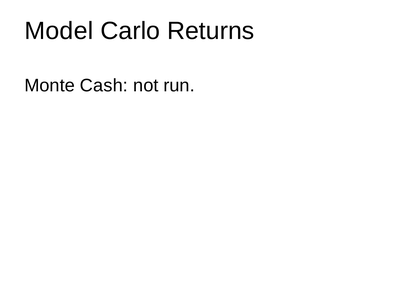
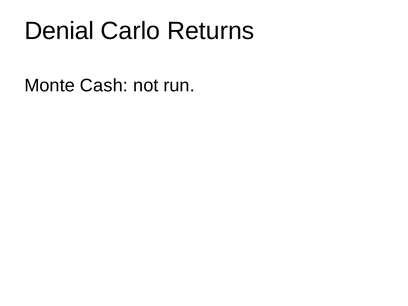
Model: Model -> Denial
